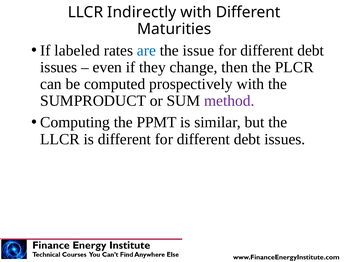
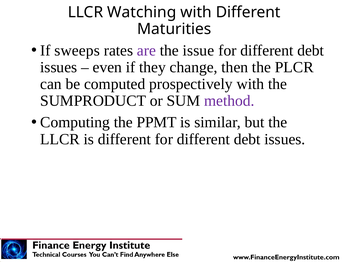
Indirectly: Indirectly -> Watching
labeled: labeled -> sweeps
are colour: blue -> purple
